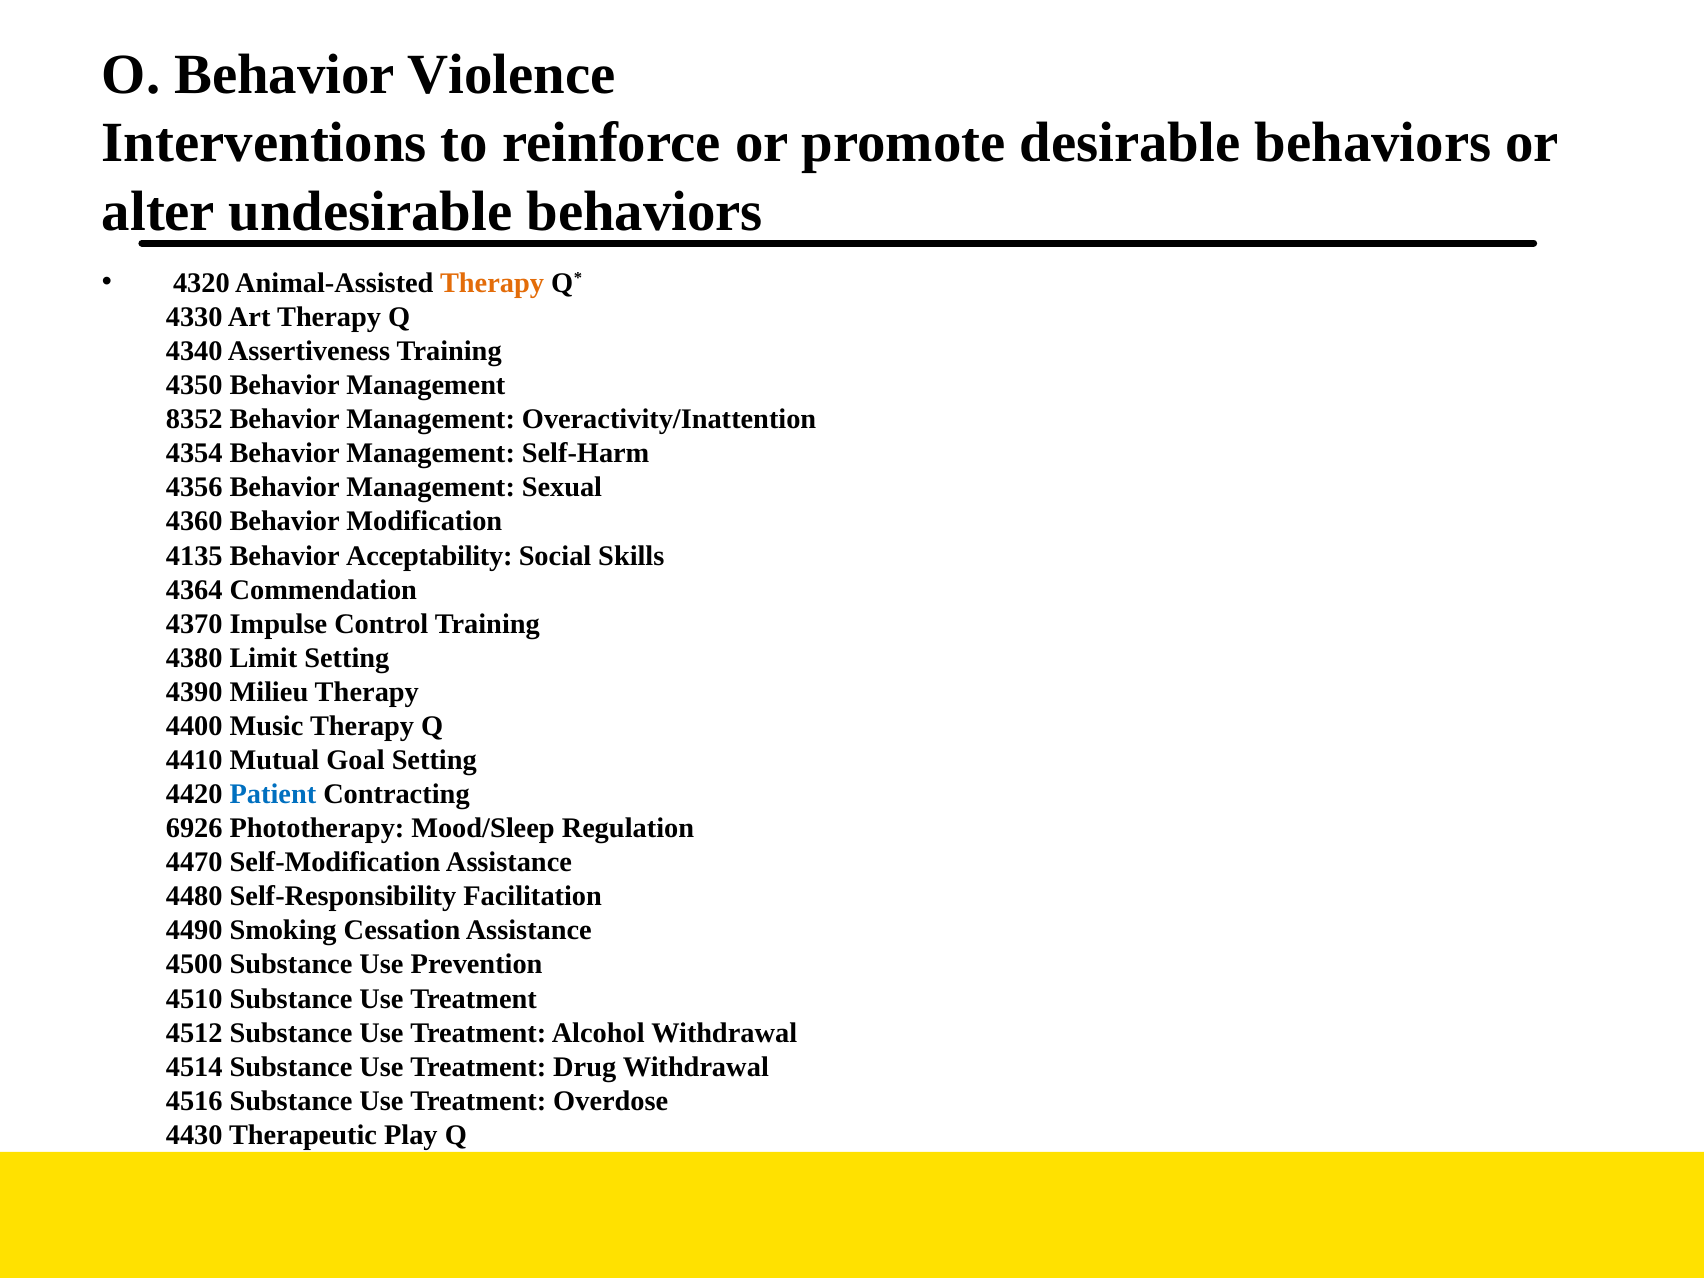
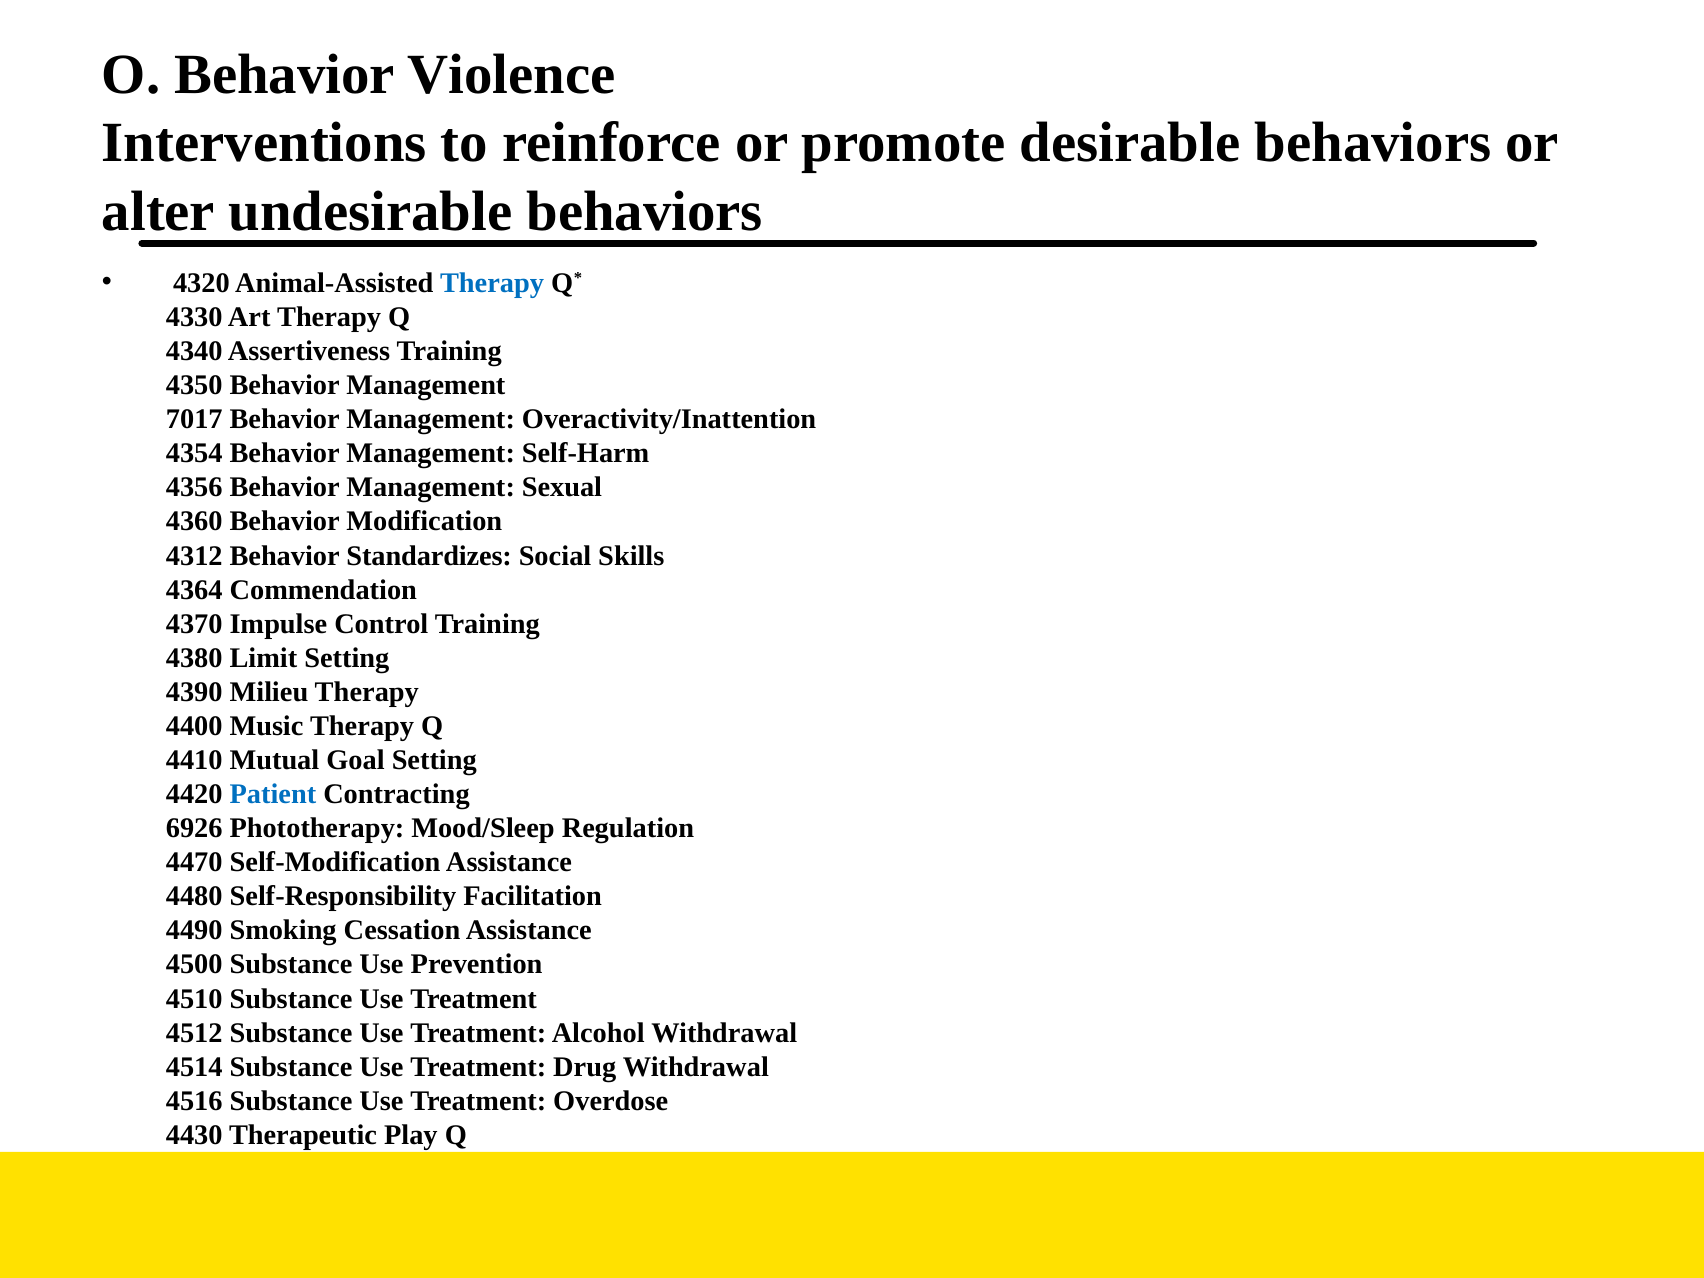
Therapy at (492, 283) colour: orange -> blue
8352: 8352 -> 7017
4135: 4135 -> 4312
Acceptability: Acceptability -> Standardizes
